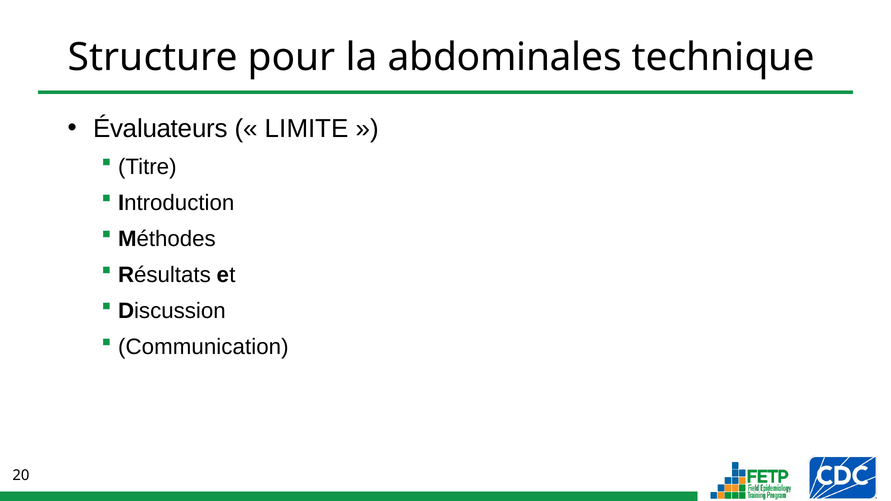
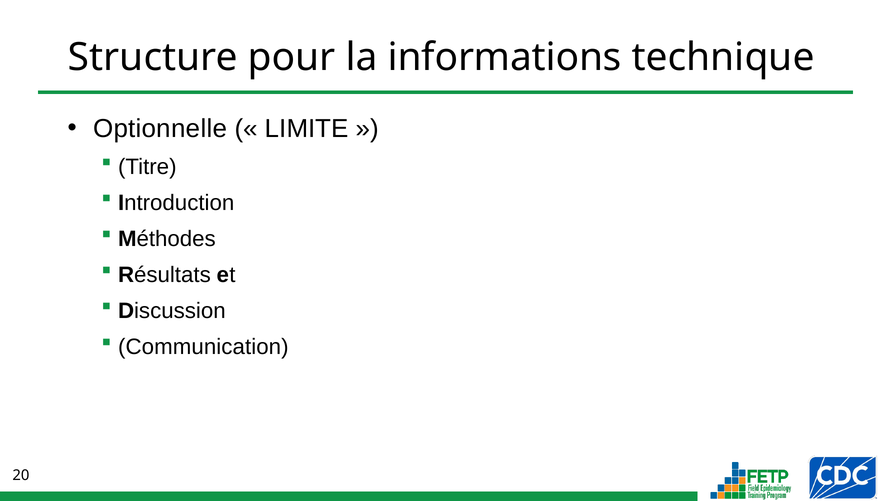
abdominales: abdominales -> informations
Évaluateurs: Évaluateurs -> Optionnelle
